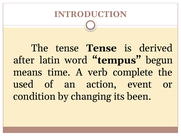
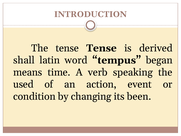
after: after -> shall
begun: begun -> began
complete: complete -> speaking
